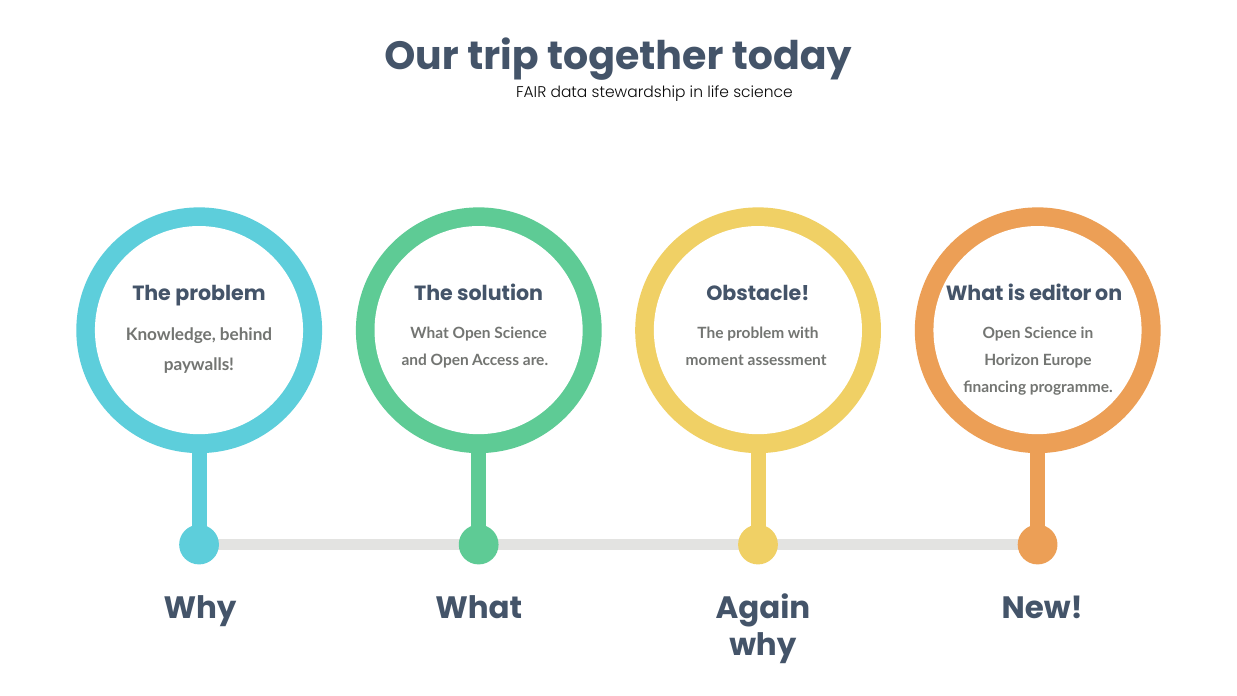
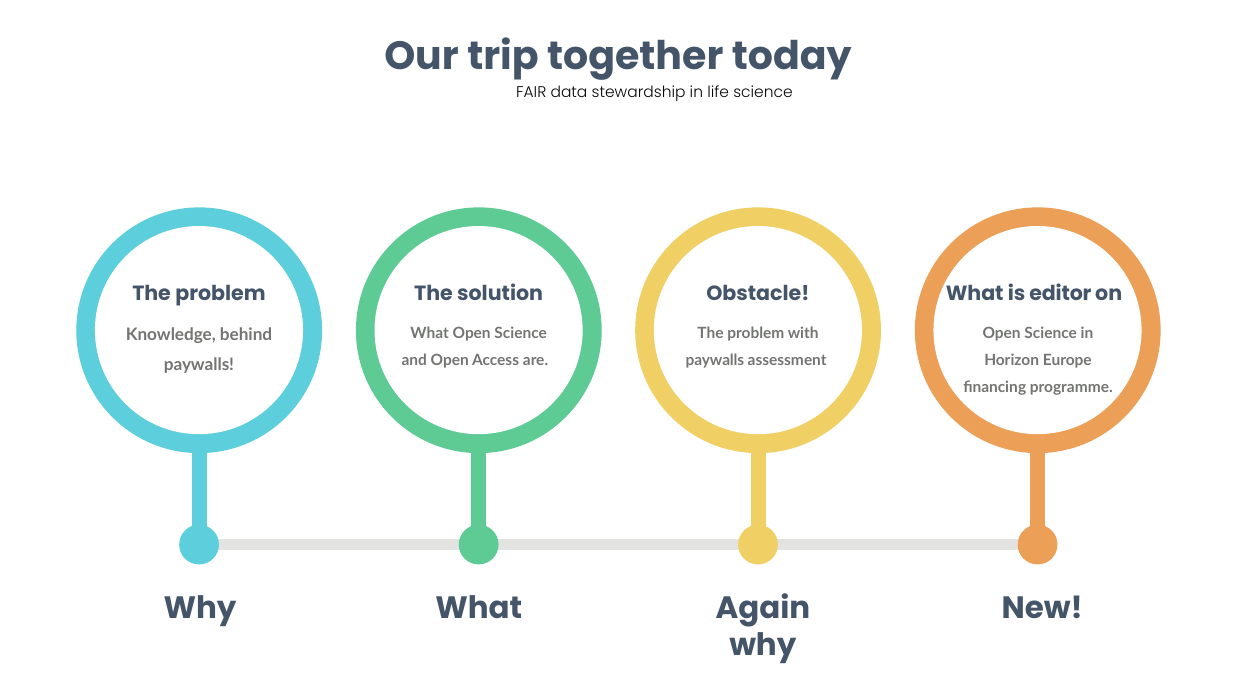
moment at (715, 360): moment -> paywalls
